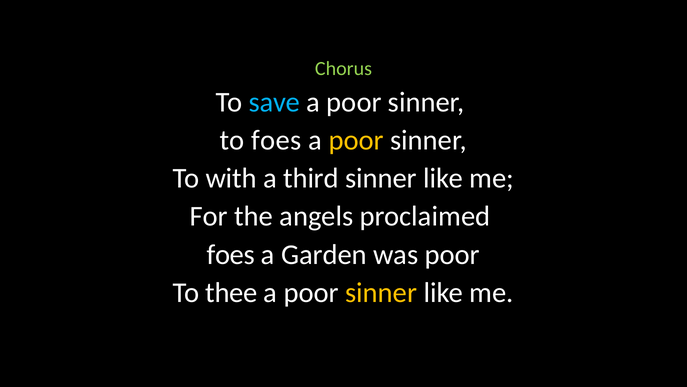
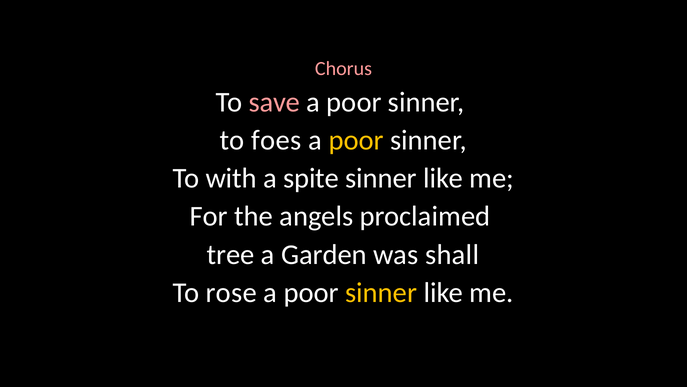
Chorus colour: light green -> pink
save colour: light blue -> pink
third: third -> spite
foes at (231, 254): foes -> tree
was poor: poor -> shall
thee: thee -> rose
